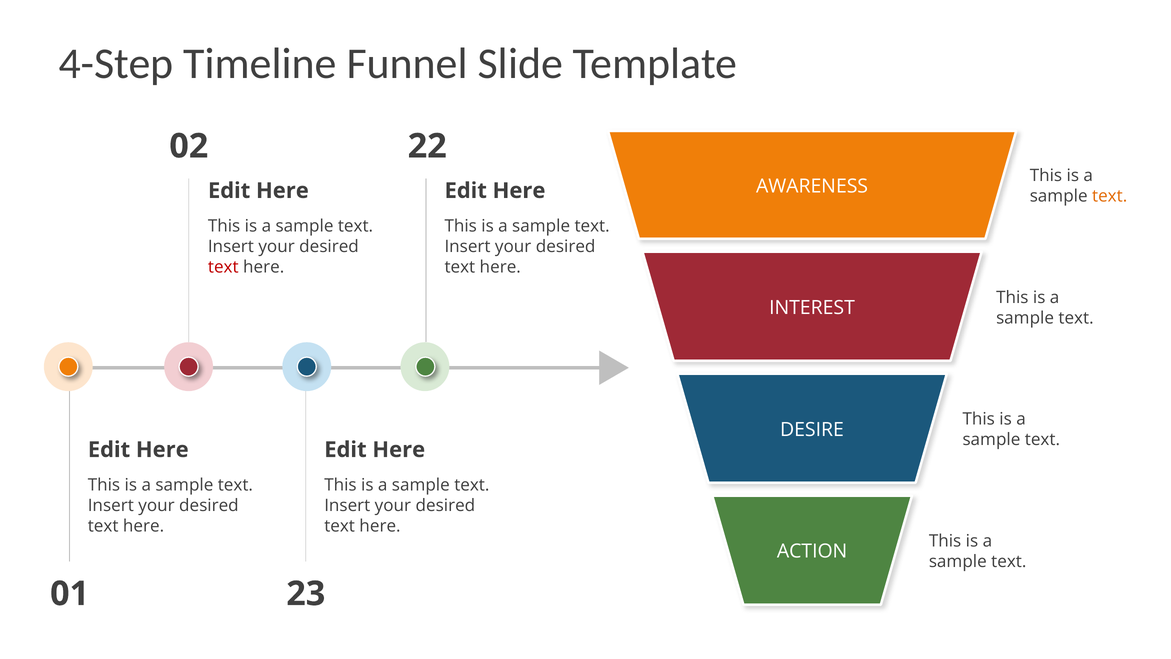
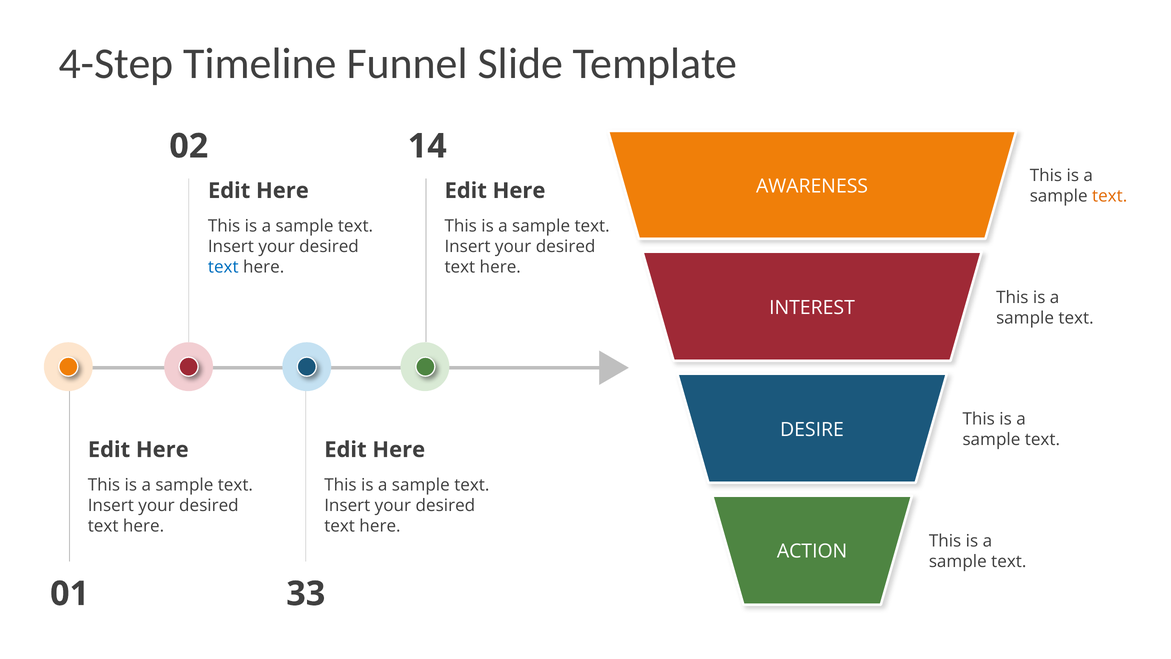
22: 22 -> 14
text at (223, 267) colour: red -> blue
23: 23 -> 33
